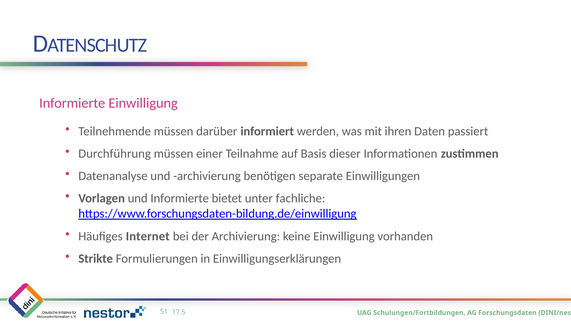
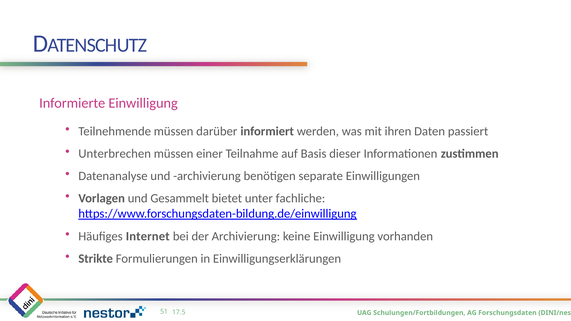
Durchführung: Durchführung -> Unterbrechen
und Informierte: Informierte -> Gesammelt
